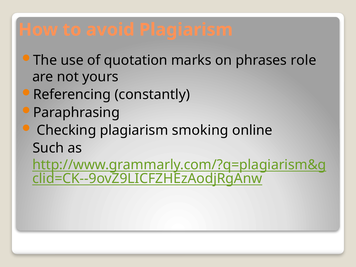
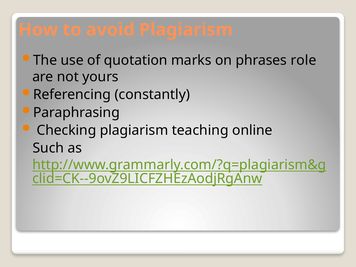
smoking: smoking -> teaching
